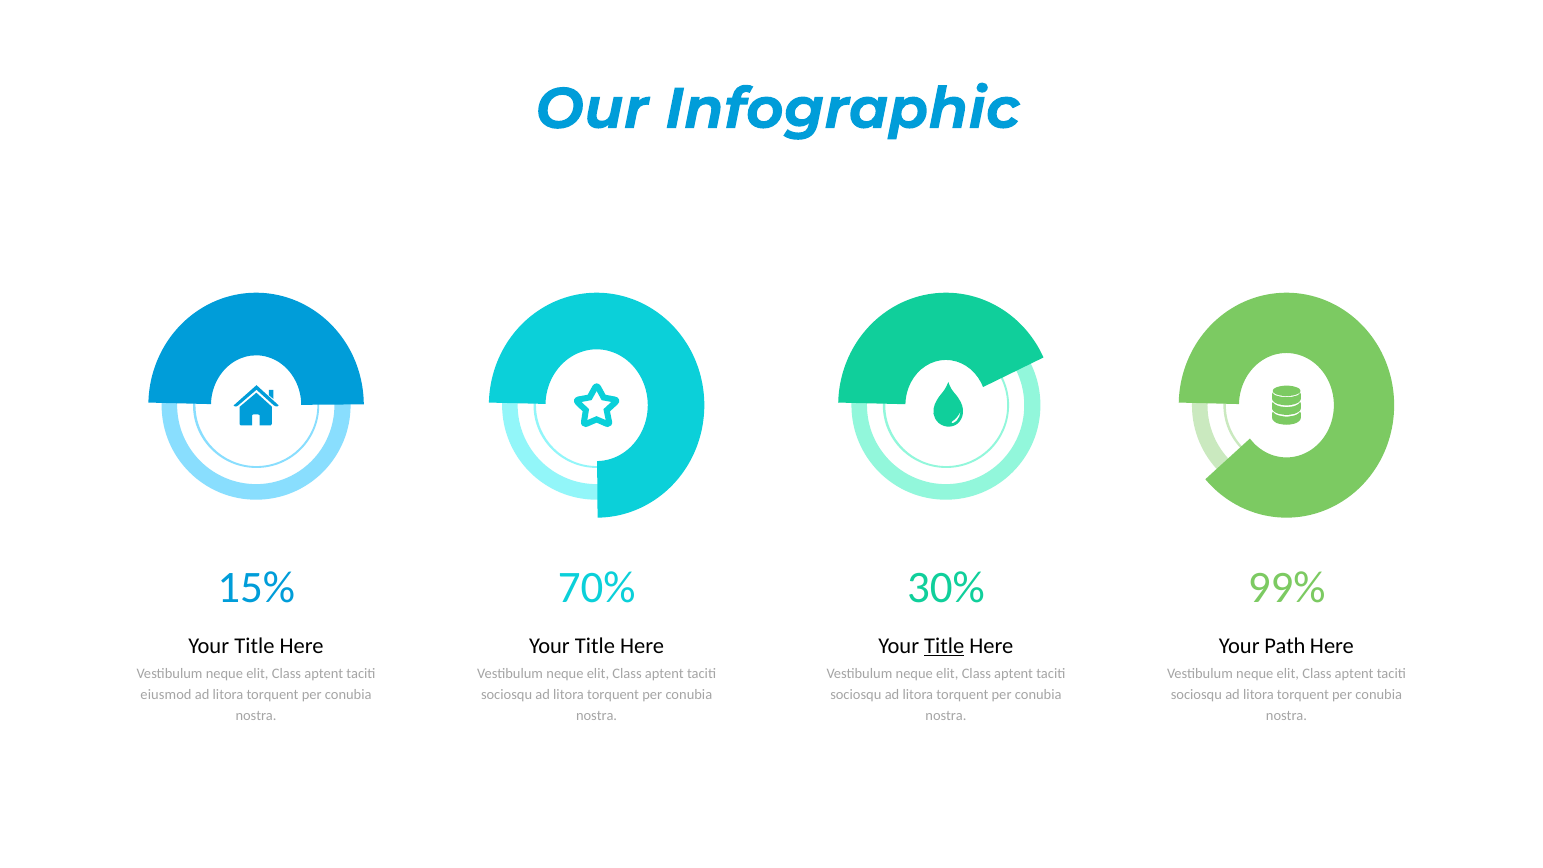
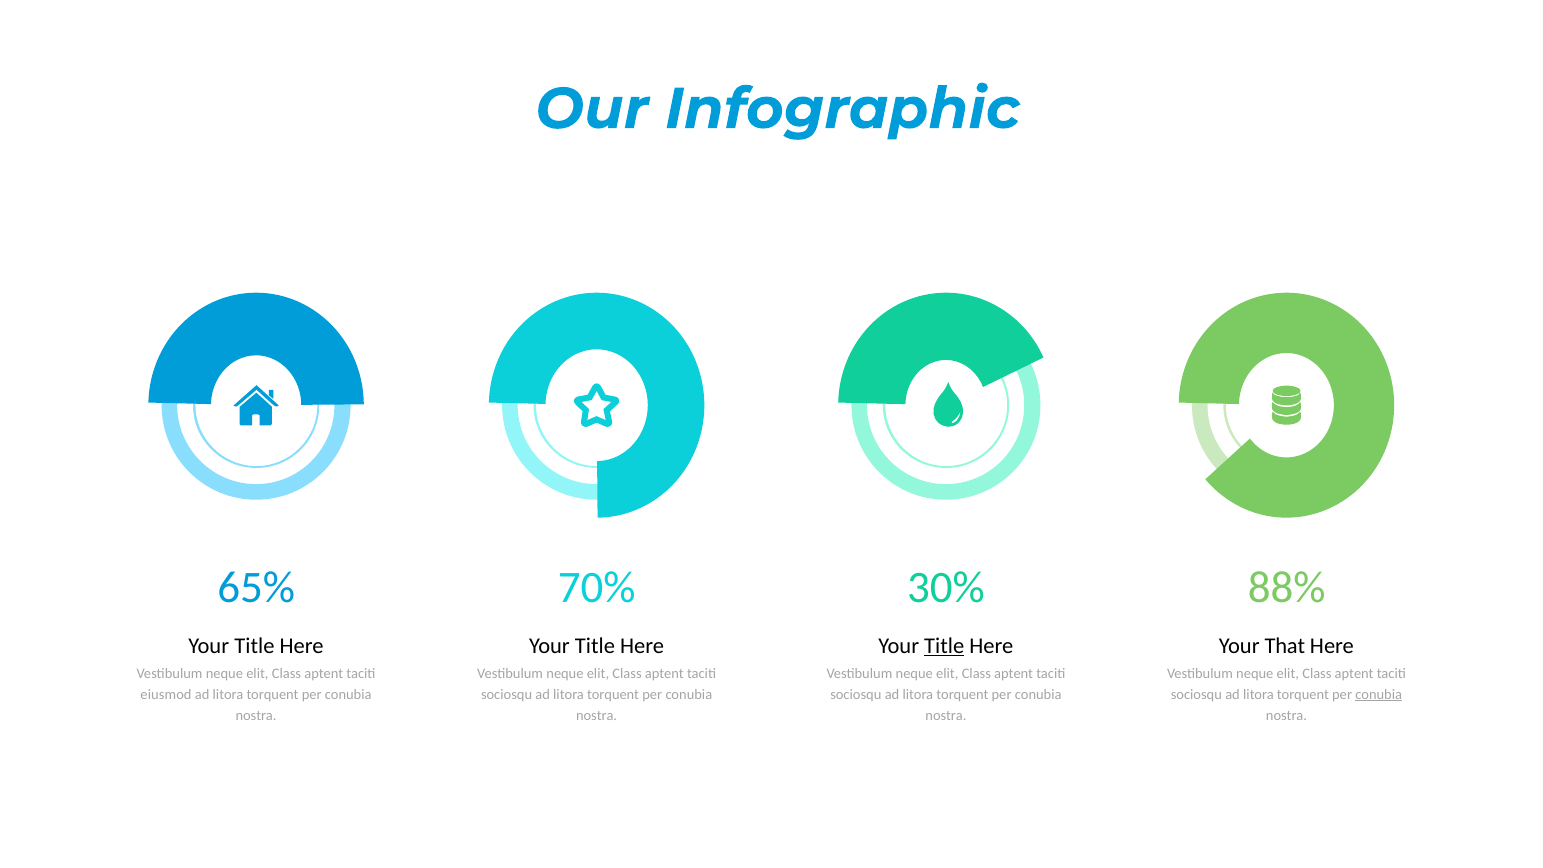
15%: 15% -> 65%
99%: 99% -> 88%
Path: Path -> That
conubia at (1379, 695) underline: none -> present
